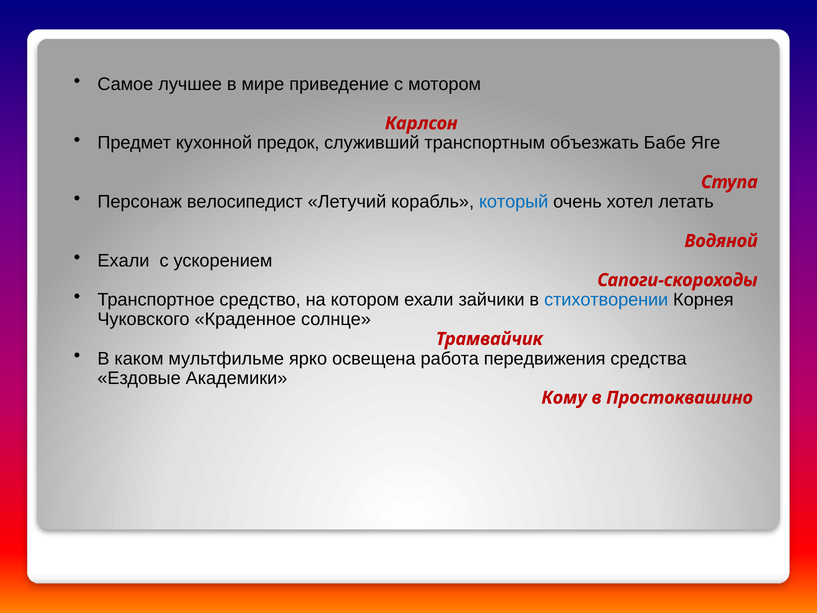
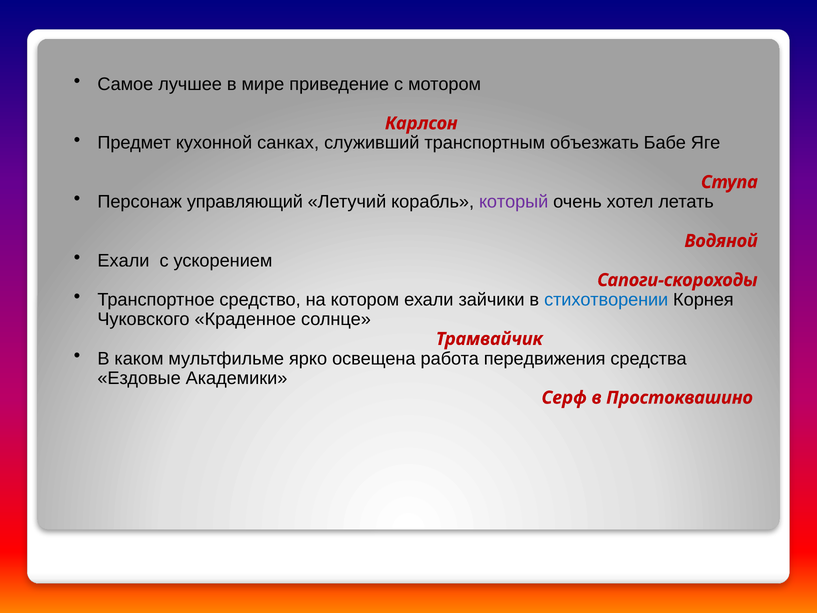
предок: предок -> санках
велосипедист: велосипедист -> управляющий
который colour: blue -> purple
Кому: Кому -> Серф
